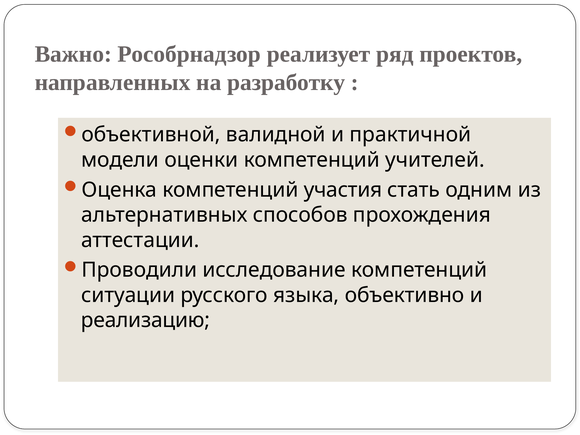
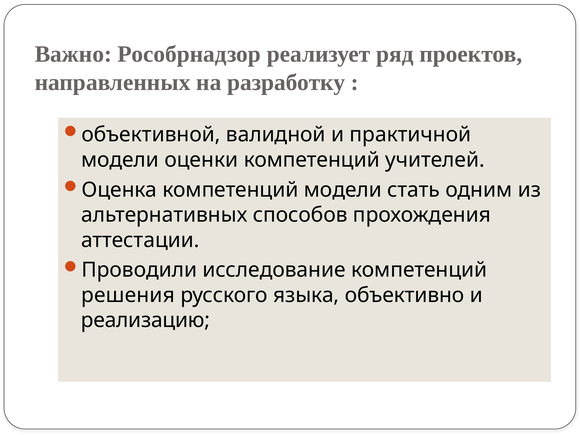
компетенций участия: участия -> модели
ситуации: ситуации -> решения
